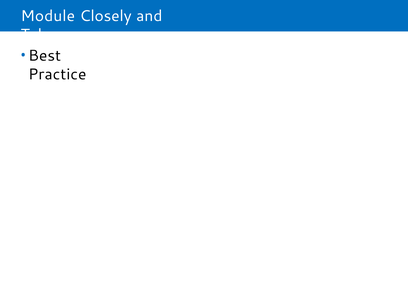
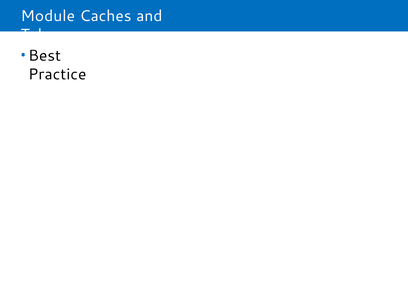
Closely: Closely -> Caches
